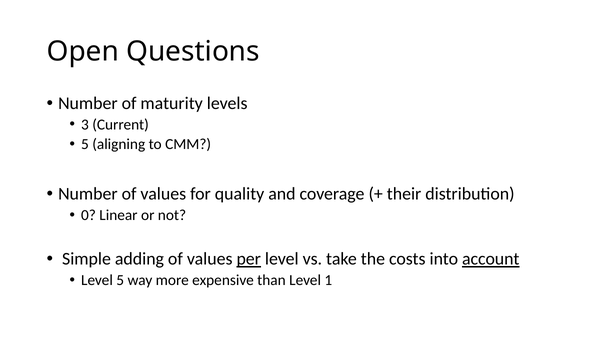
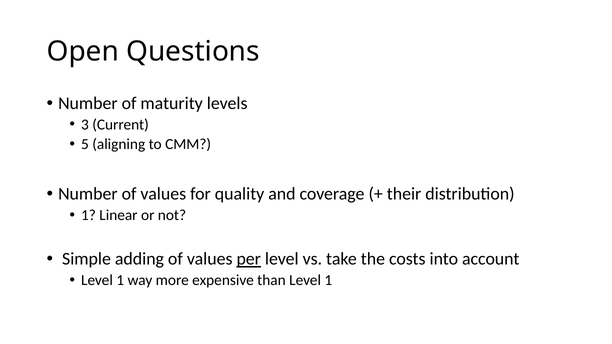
0 at (88, 215): 0 -> 1
account underline: present -> none
5 at (120, 280): 5 -> 1
